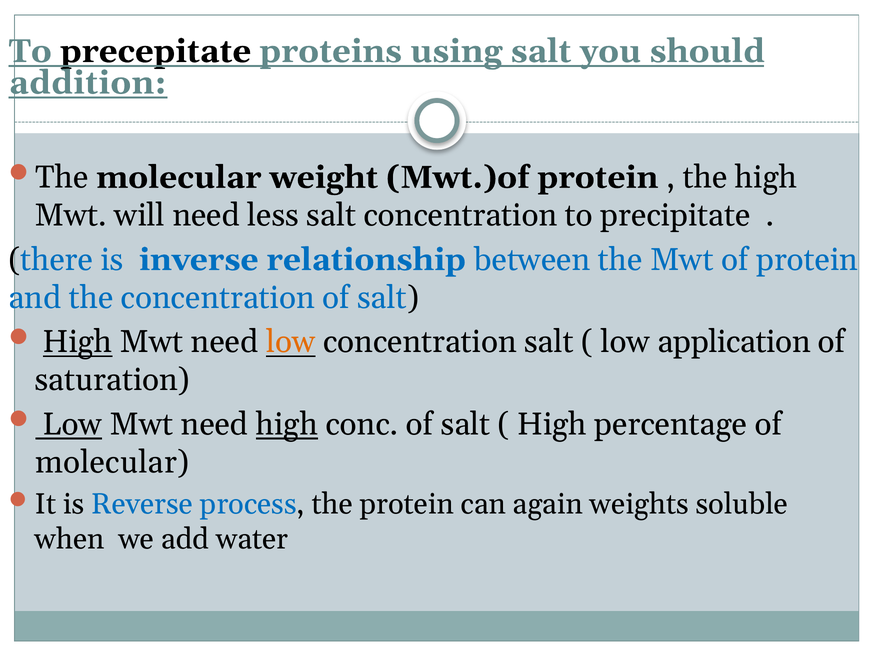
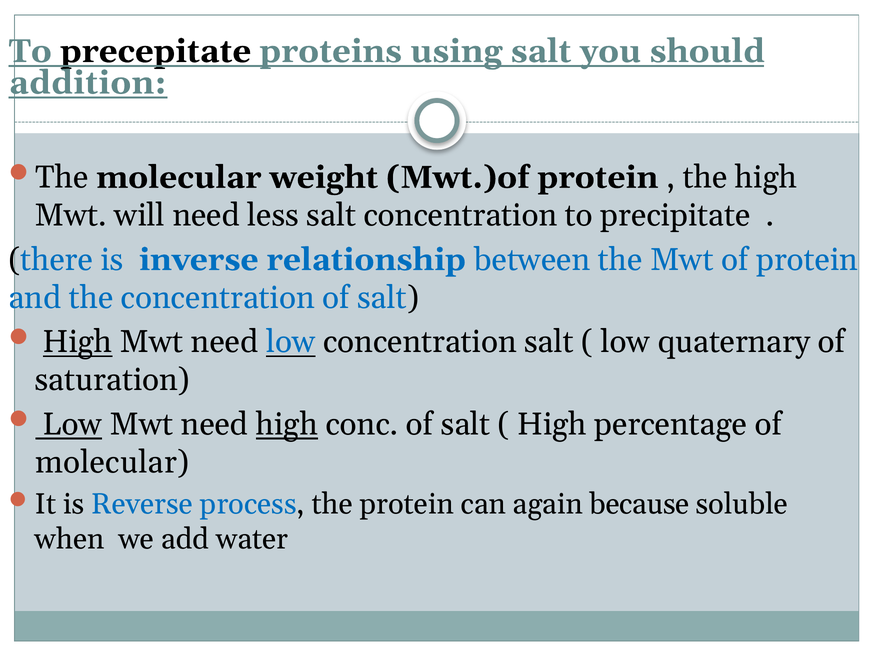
low at (291, 342) colour: orange -> blue
application: application -> quaternary
weights: weights -> because
